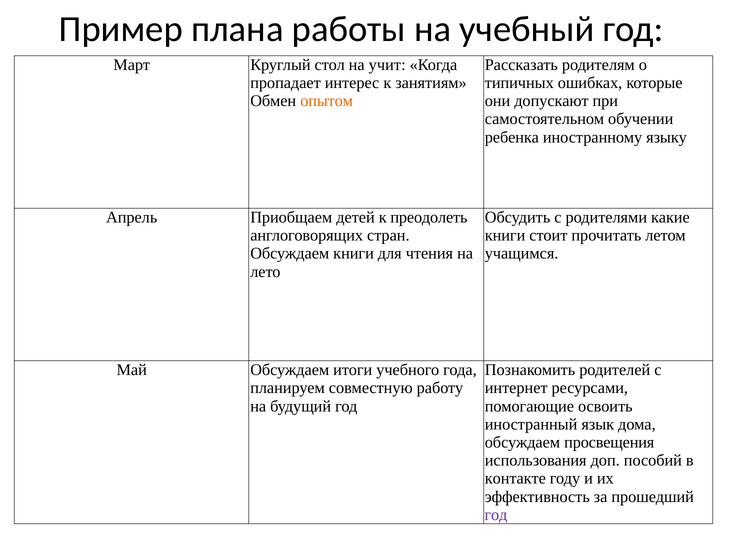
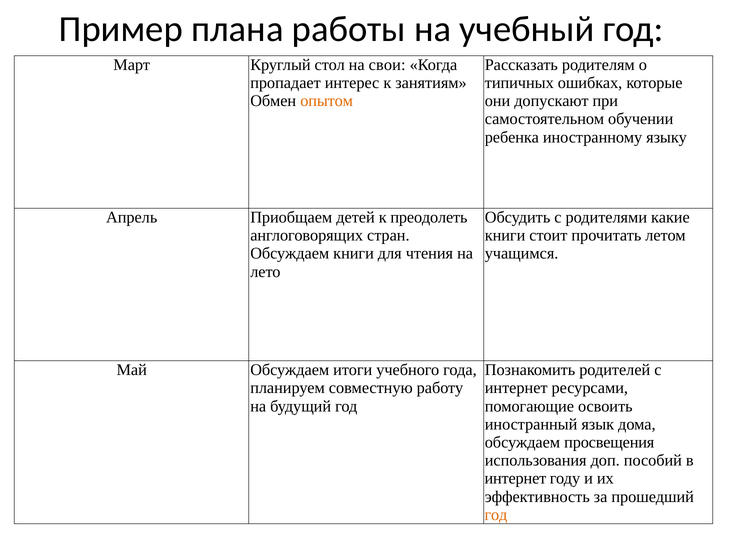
учит: учит -> свои
контакте at (515, 478): контакте -> интернет
год at (496, 515) colour: purple -> orange
